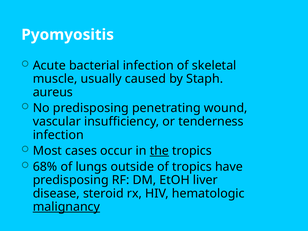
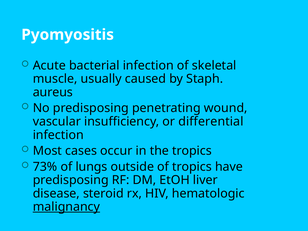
tenderness: tenderness -> differential
the underline: present -> none
68%: 68% -> 73%
